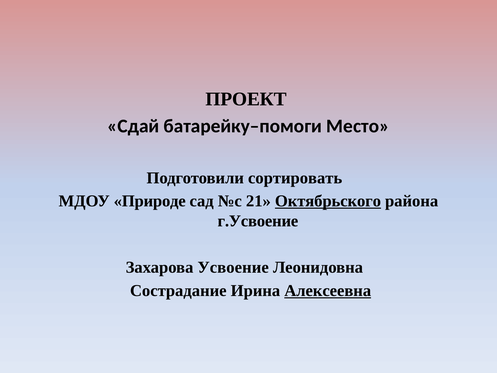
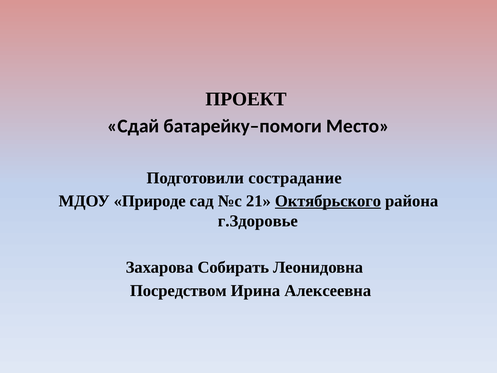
сортировать: сортировать -> сострадание
г.Усвоение: г.Усвоение -> г.Здоровье
Усвоение: Усвоение -> Собирать
Сострадание: Сострадание -> Посредством
Алексеевна underline: present -> none
